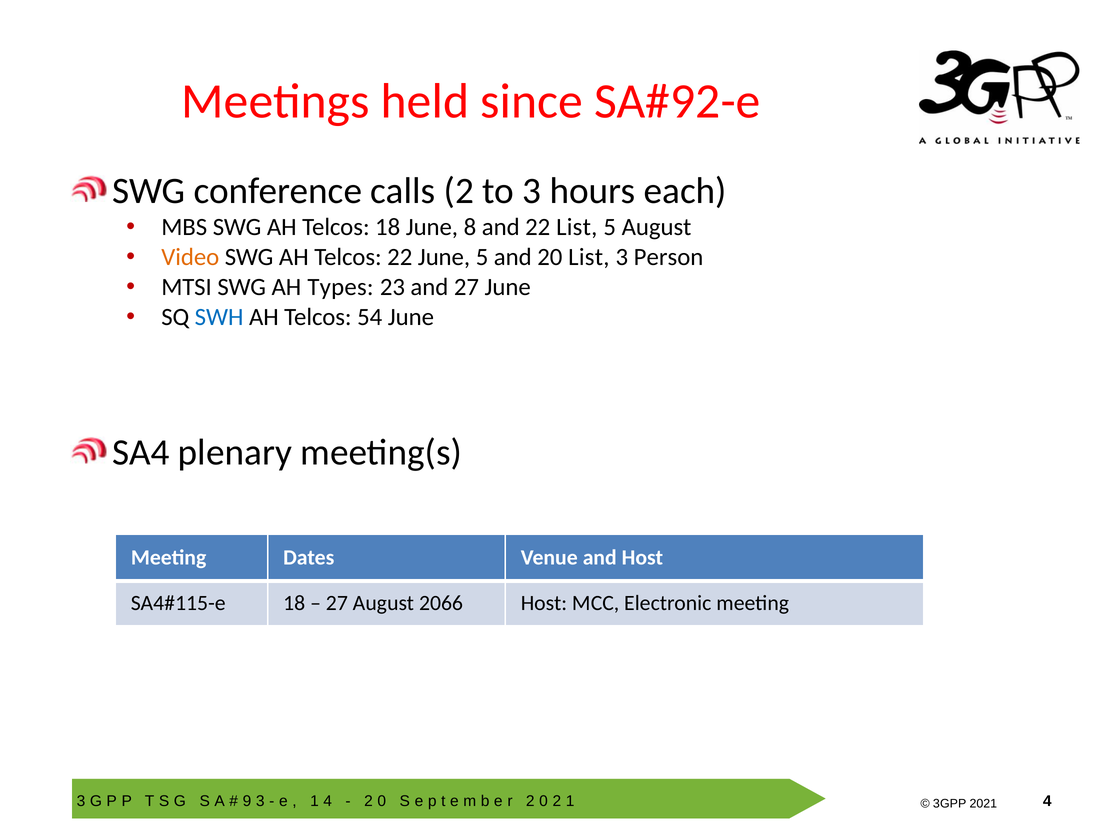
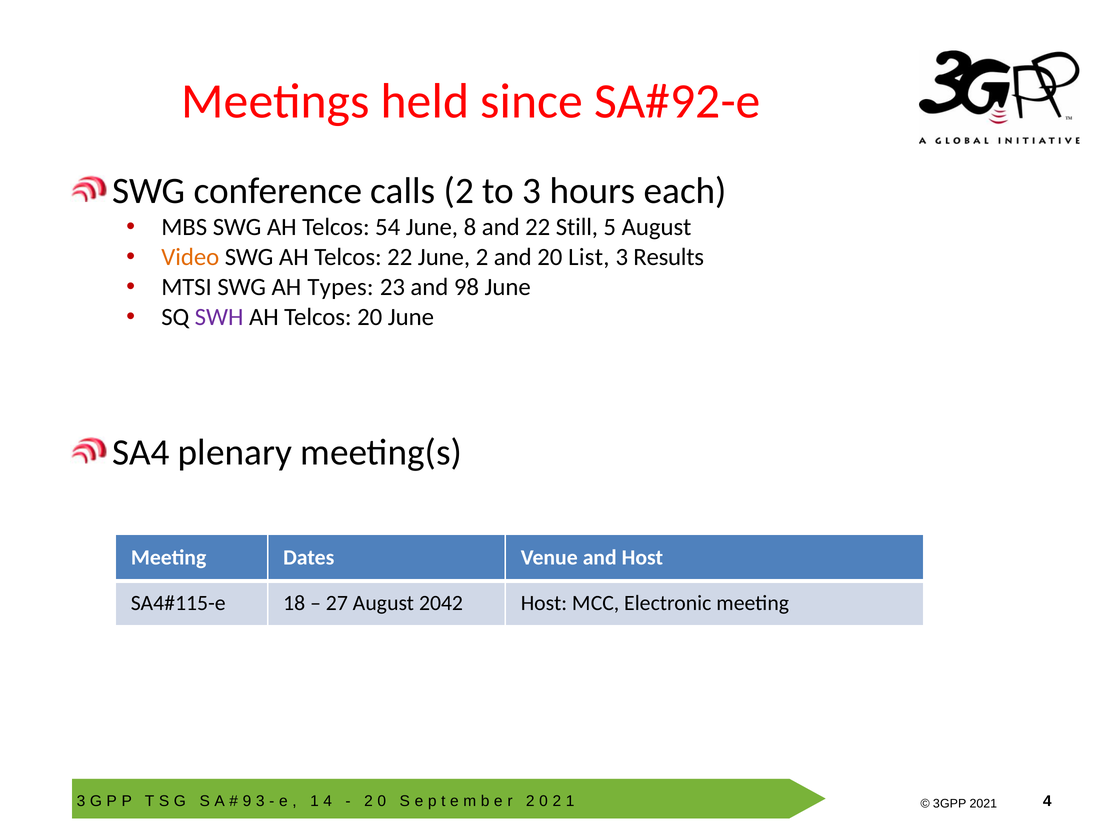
Telcos 18: 18 -> 54
22 List: List -> Still
June 5: 5 -> 2
Person: Person -> Results
and 27: 27 -> 98
SWH colour: blue -> purple
Telcos 54: 54 -> 20
2066: 2066 -> 2042
